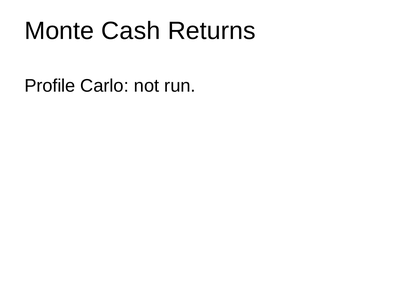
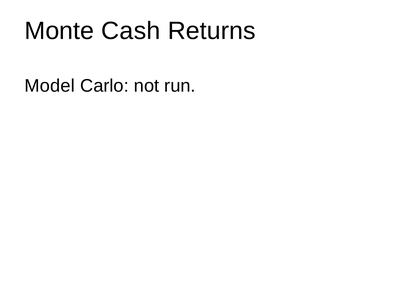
Profile: Profile -> Model
